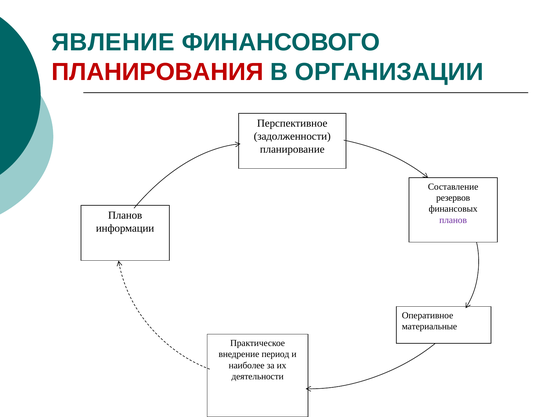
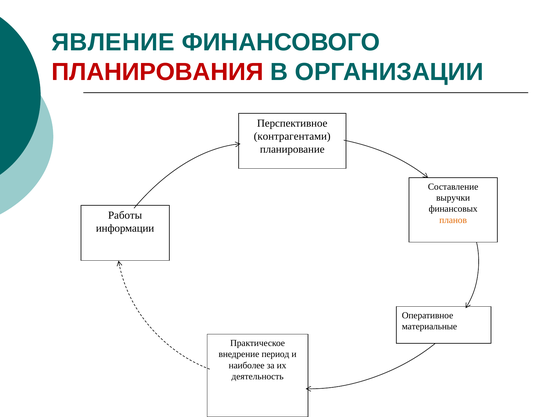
задолженности: задолженности -> контрагентами
резервов: резервов -> выручки
Планов at (125, 215): Планов -> Работы
планов at (453, 220) colour: purple -> orange
деятельности: деятельности -> деятельность
